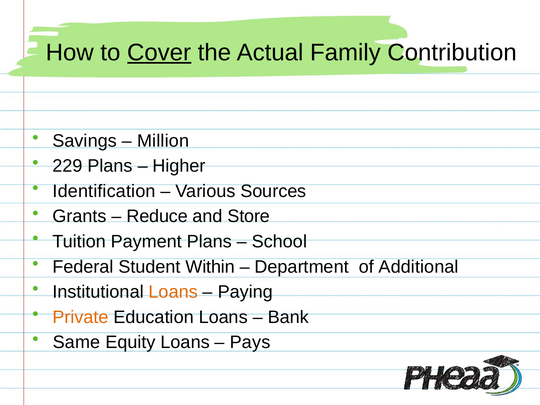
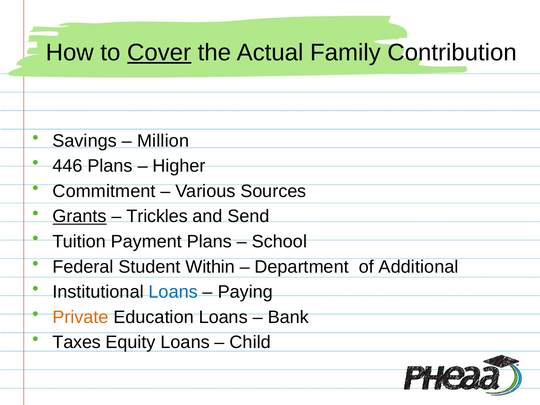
229: 229 -> 446
Identification: Identification -> Commitment
Grants underline: none -> present
Reduce: Reduce -> Trickles
Store: Store -> Send
Loans at (173, 292) colour: orange -> blue
Same: Same -> Taxes
Pays: Pays -> Child
